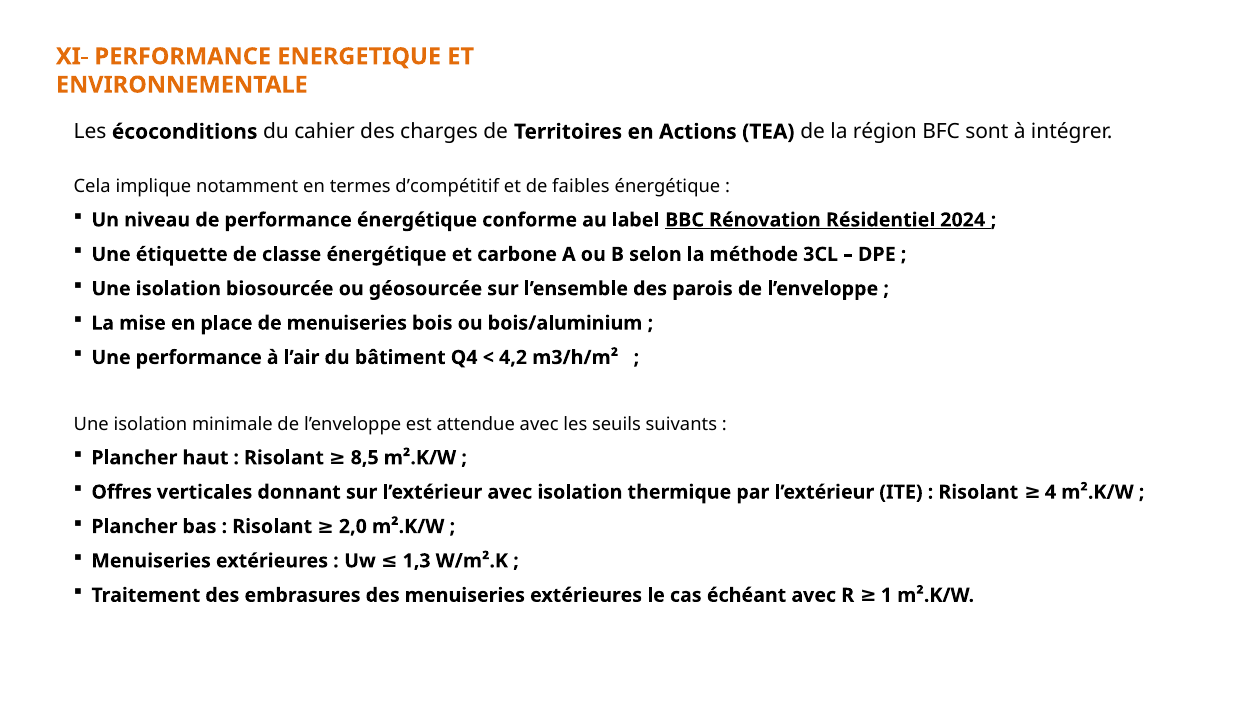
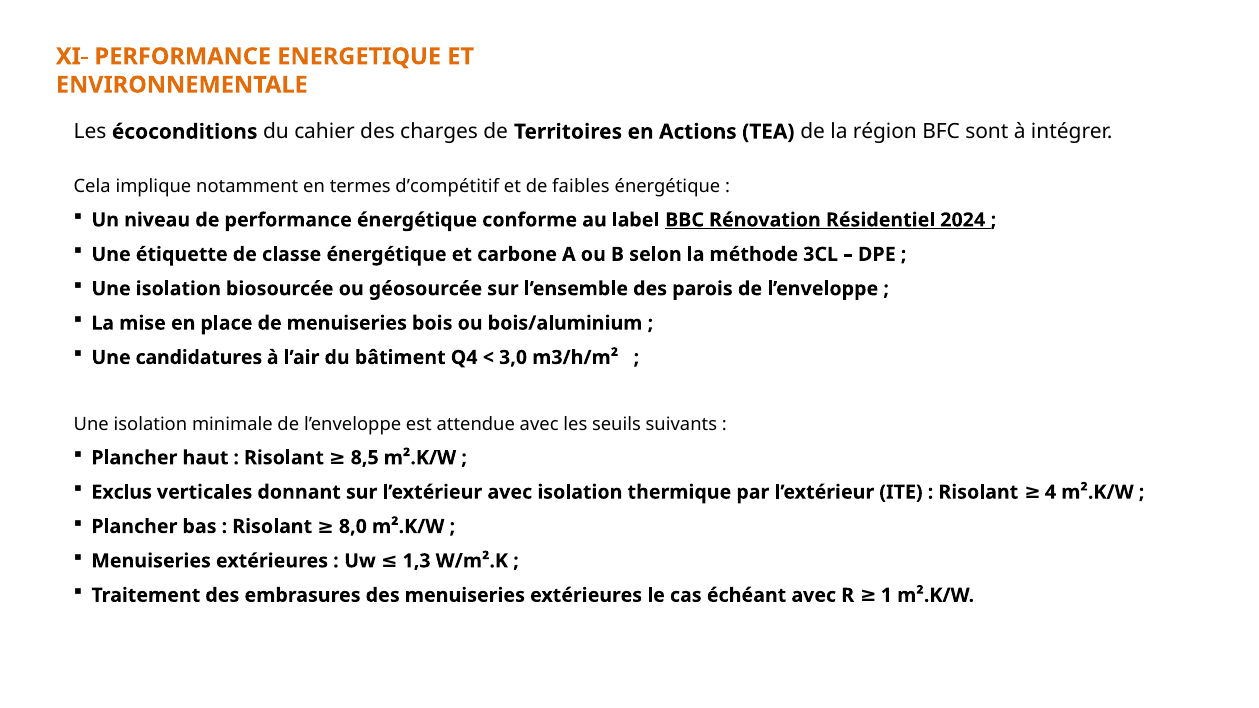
Une performance: performance -> candidatures
4,2: 4,2 -> 3,0
Offres: Offres -> Exclus
2,0: 2,0 -> 8,0
